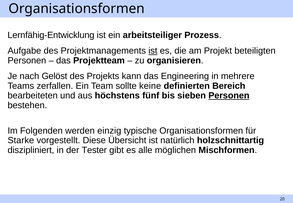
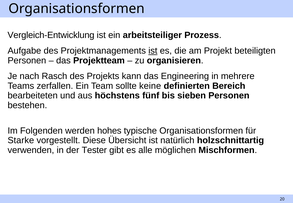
Lernfähig-Entwicklung: Lernfähig-Entwicklung -> Vergleich-Entwicklung
Gelöst: Gelöst -> Rasch
Personen at (229, 96) underline: present -> none
einzig: einzig -> hohes
diszipliniert: diszipliniert -> verwenden
